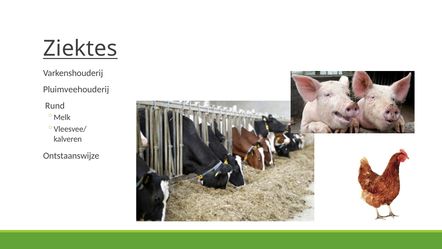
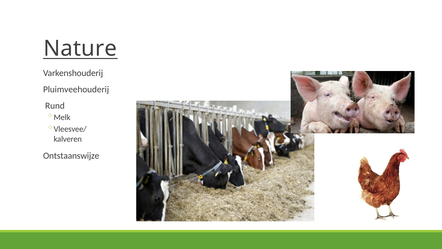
Ziektes: Ziektes -> Nature
